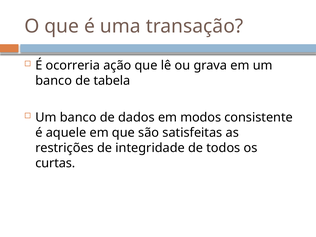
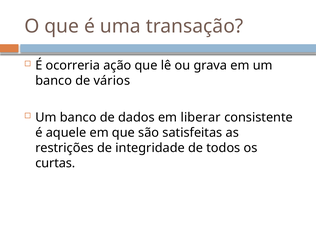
tabela: tabela -> vários
modos: modos -> liberar
